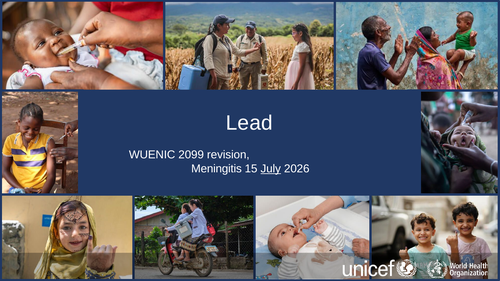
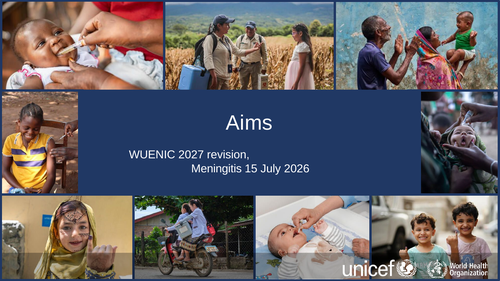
Lead: Lead -> Aims
2099: 2099 -> 2027
July underline: present -> none
